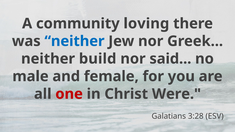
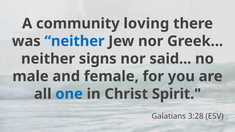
build: build -> signs
one colour: red -> blue
Were: Were -> Spirit
